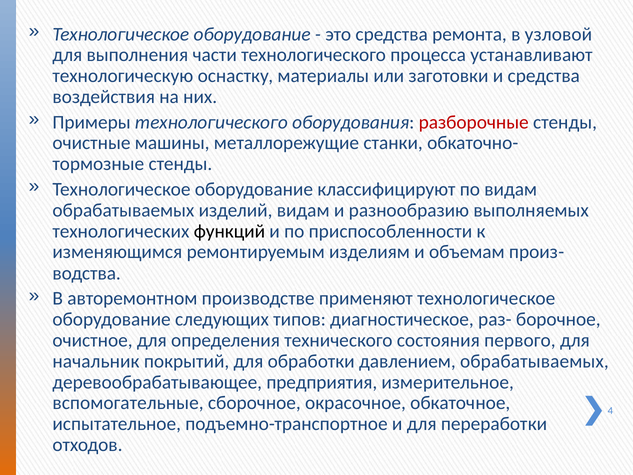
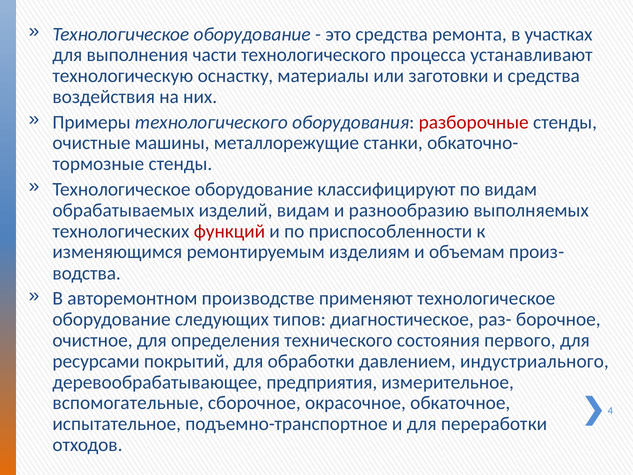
узловой: узловой -> участках
функций colour: black -> red
начальник: начальник -> ресурсами
давлением обрабатываемых: обрабатываемых -> индустриального
